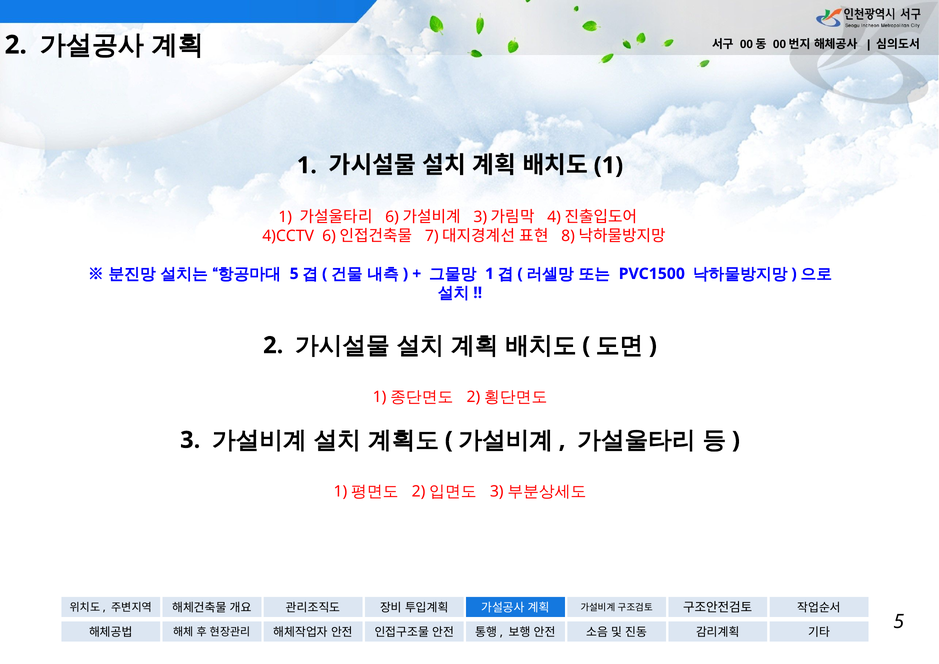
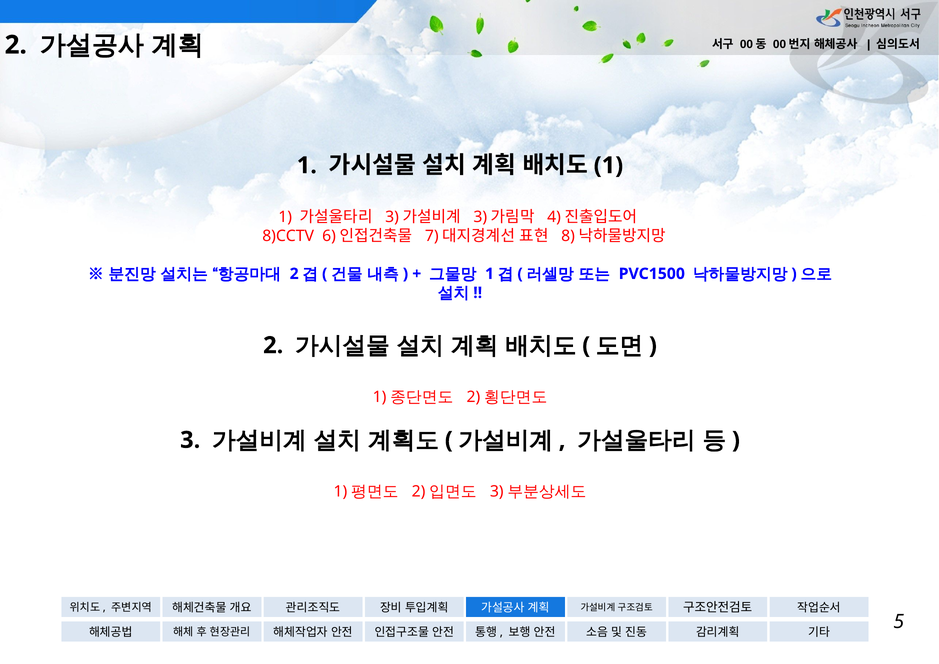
6 at (392, 217): 6 -> 3
4)CCTV: 4)CCTV -> 8)CCTV
5 at (294, 274): 5 -> 2
